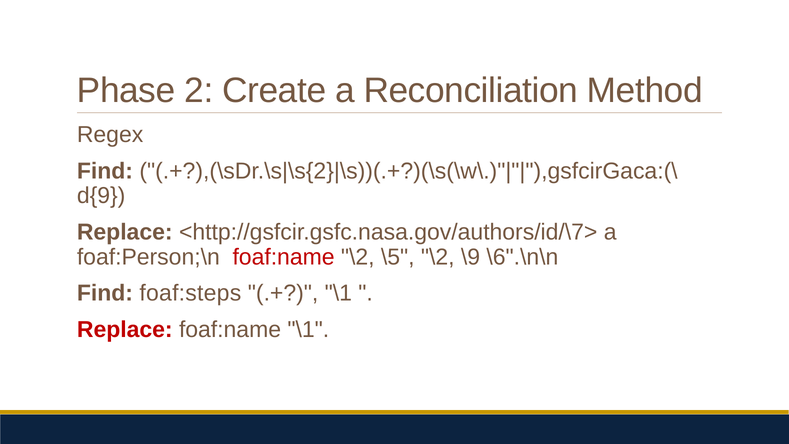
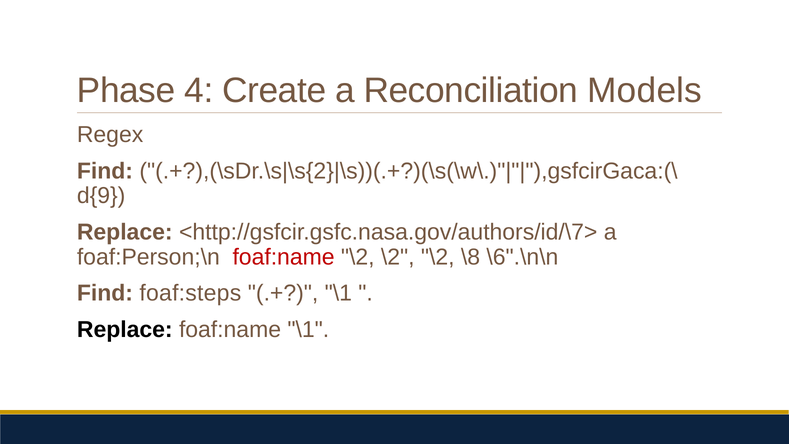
2: 2 -> 4
Method: Method -> Models
\5 at (398, 257): \5 -> \2
\9: \9 -> \8
Replace at (125, 330) colour: red -> black
